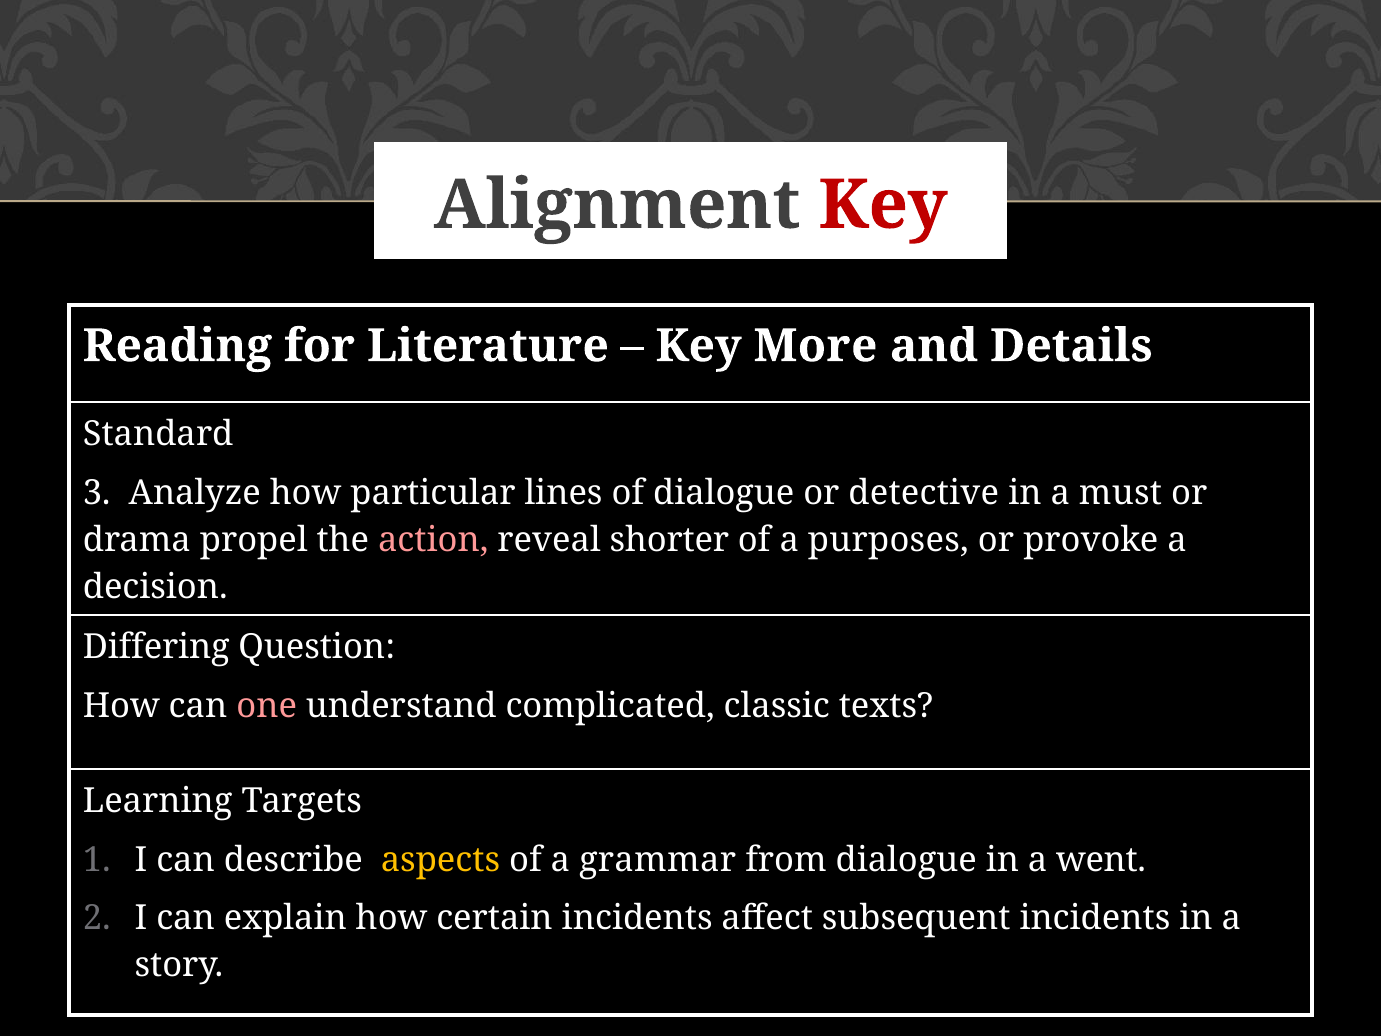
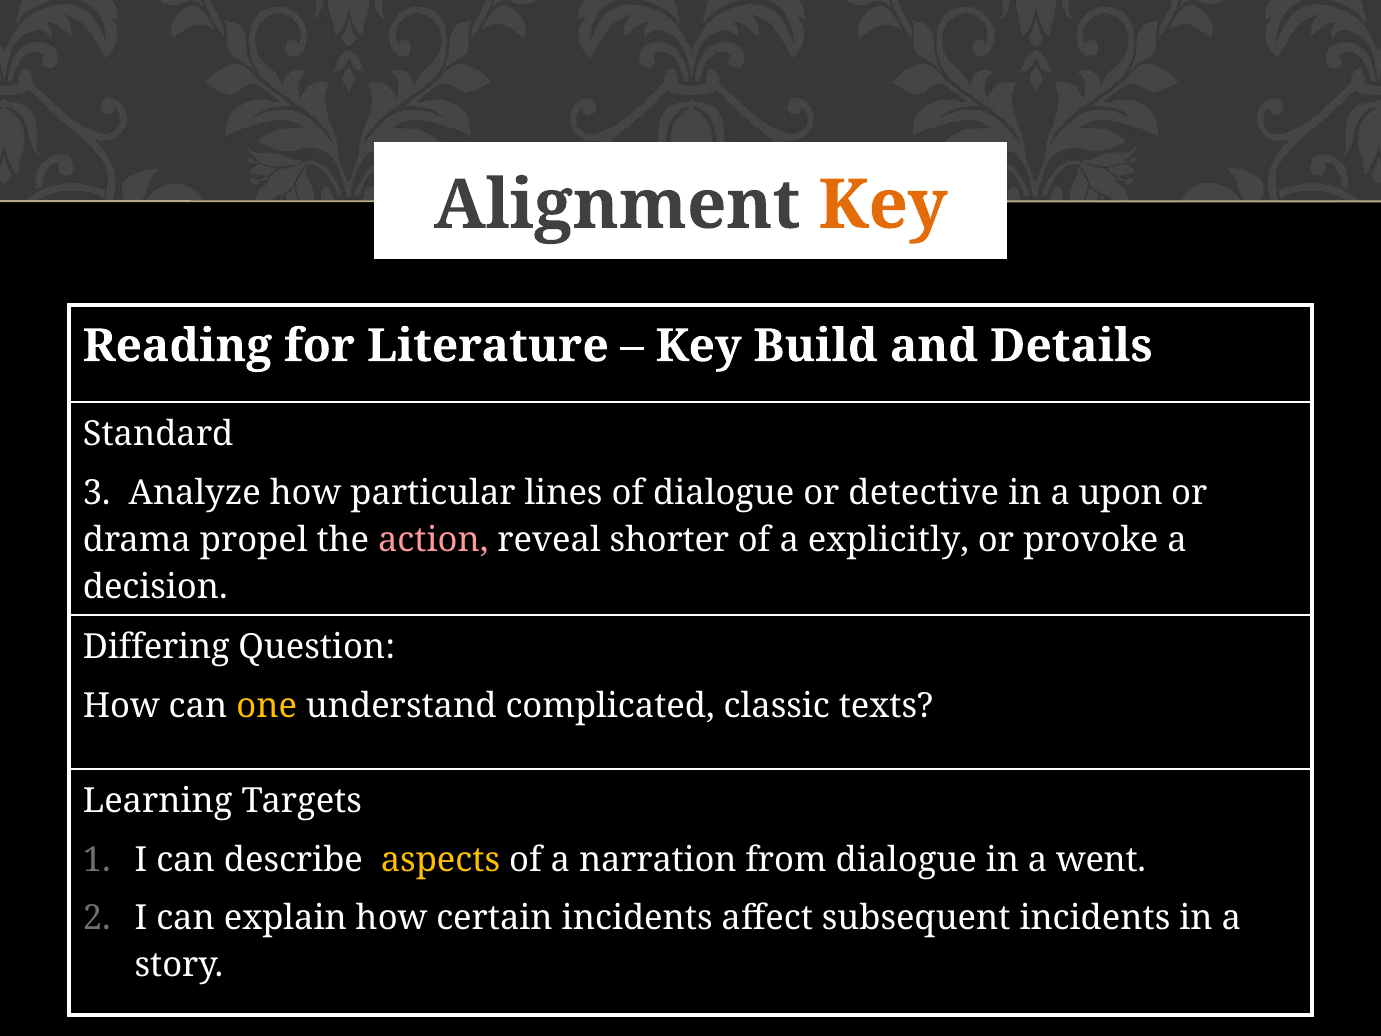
Key at (883, 205) colour: red -> orange
More: More -> Build
must: must -> upon
purposes: purposes -> explicitly
one colour: pink -> yellow
grammar: grammar -> narration
